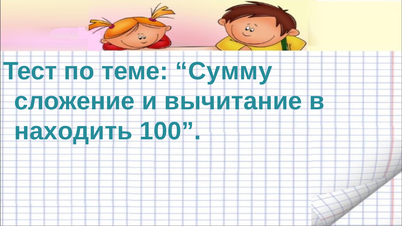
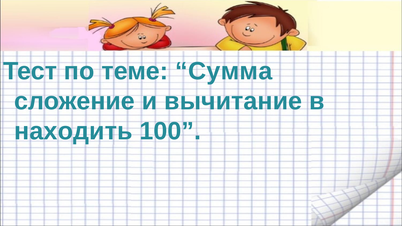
Сумму: Сумму -> Сумма
